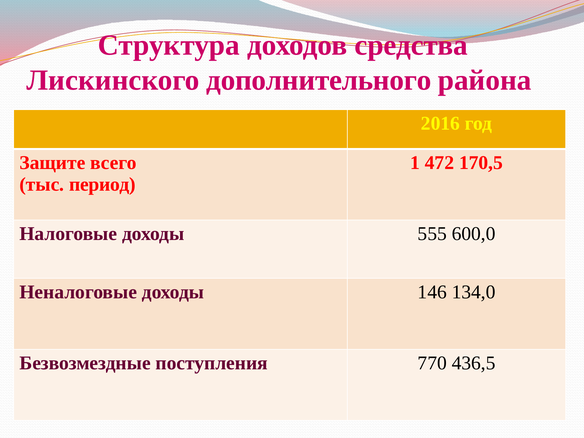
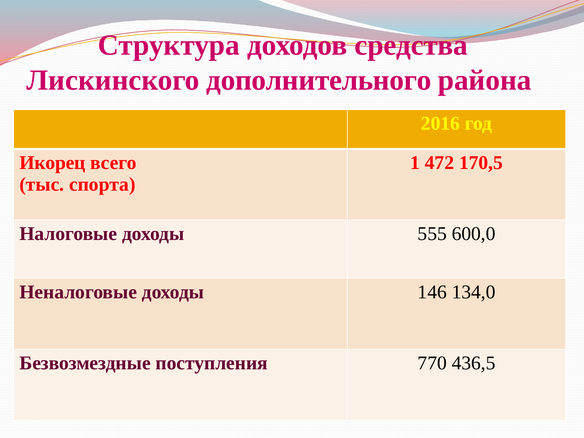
Защите: Защите -> Икорец
период: период -> спорта
